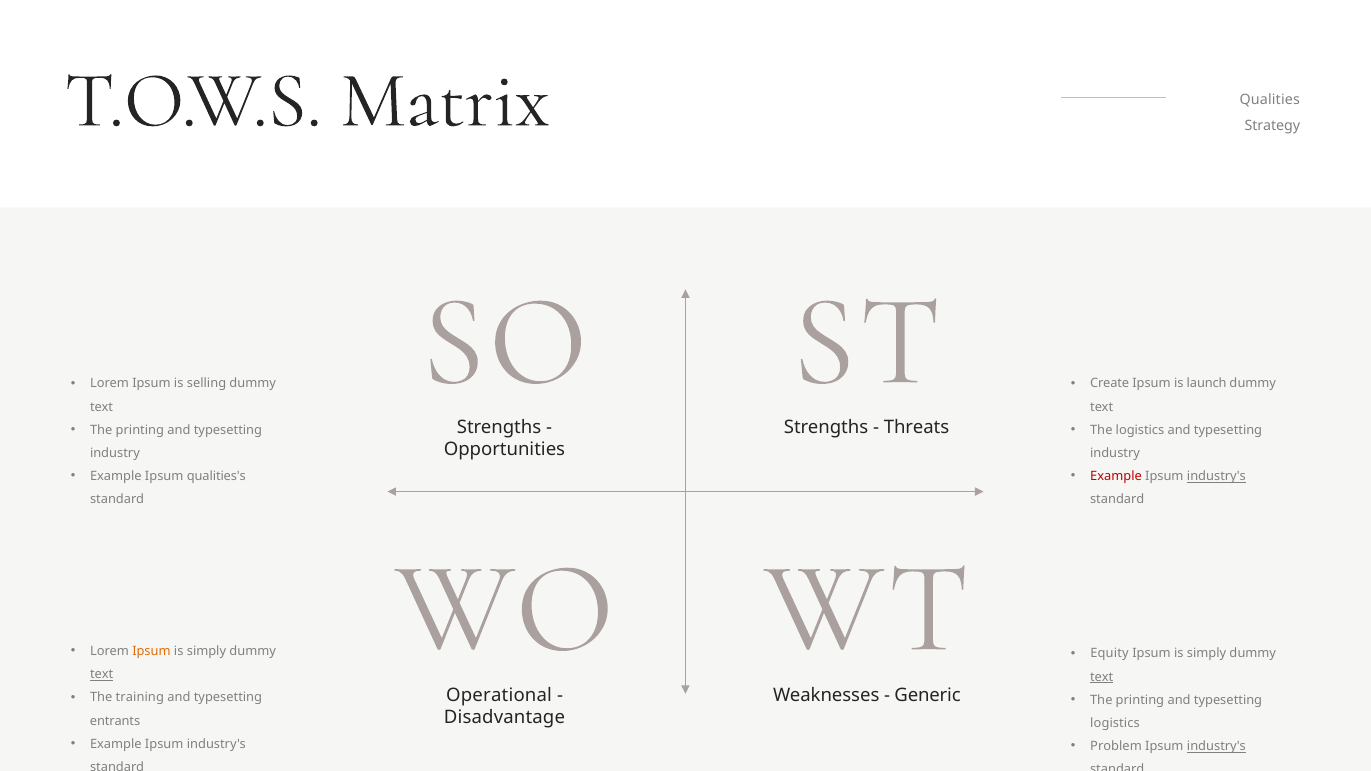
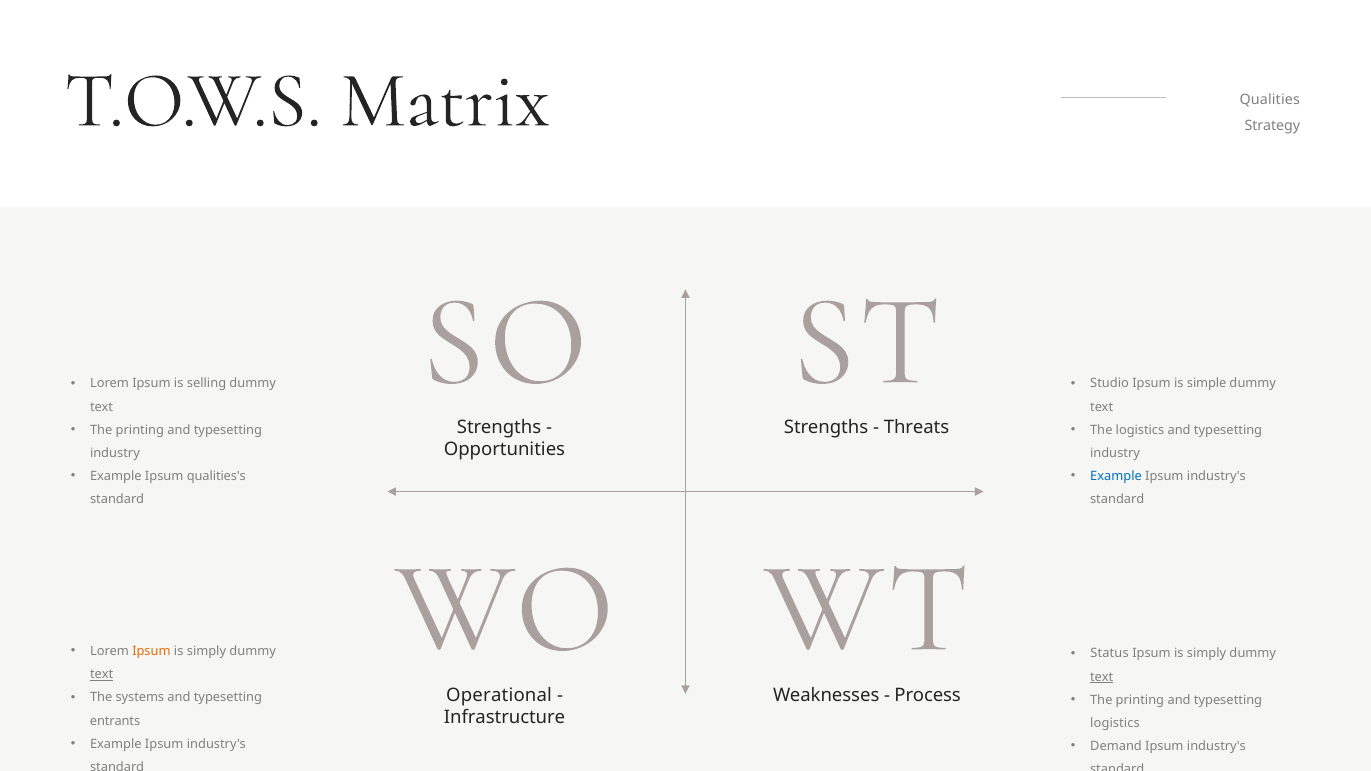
Create: Create -> Studio
launch: launch -> simple
Example at (1116, 476) colour: red -> blue
industry's at (1216, 476) underline: present -> none
Equity: Equity -> Status
Generic: Generic -> Process
training: training -> systems
Disadvantage: Disadvantage -> Infrastructure
Problem: Problem -> Demand
industry's at (1216, 747) underline: present -> none
